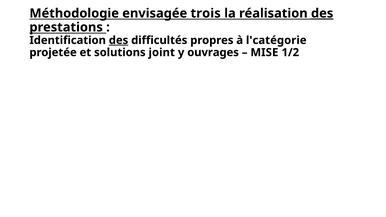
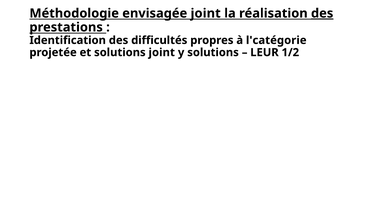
envisagée trois: trois -> joint
des at (119, 40) underline: present -> none
y ouvrages: ouvrages -> solutions
MISE: MISE -> LEUR
